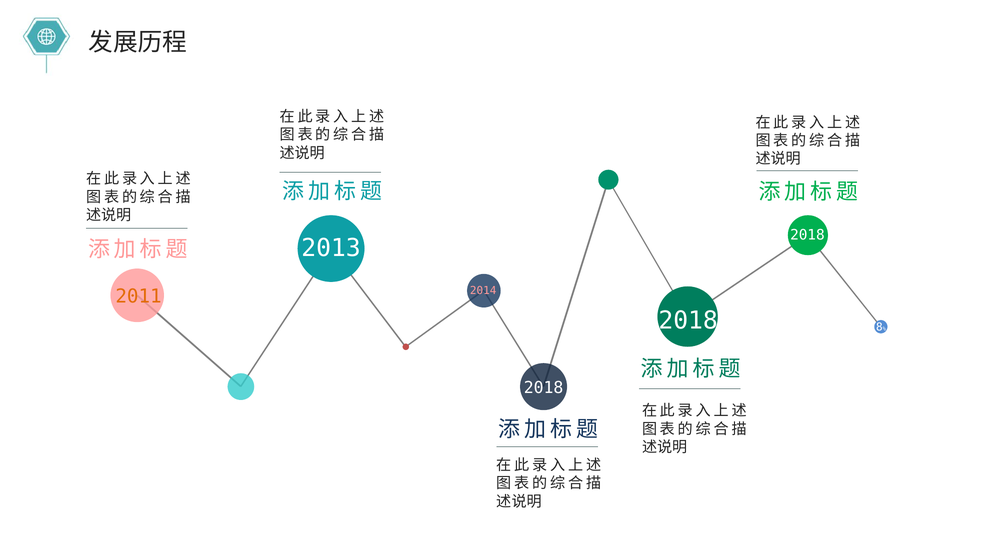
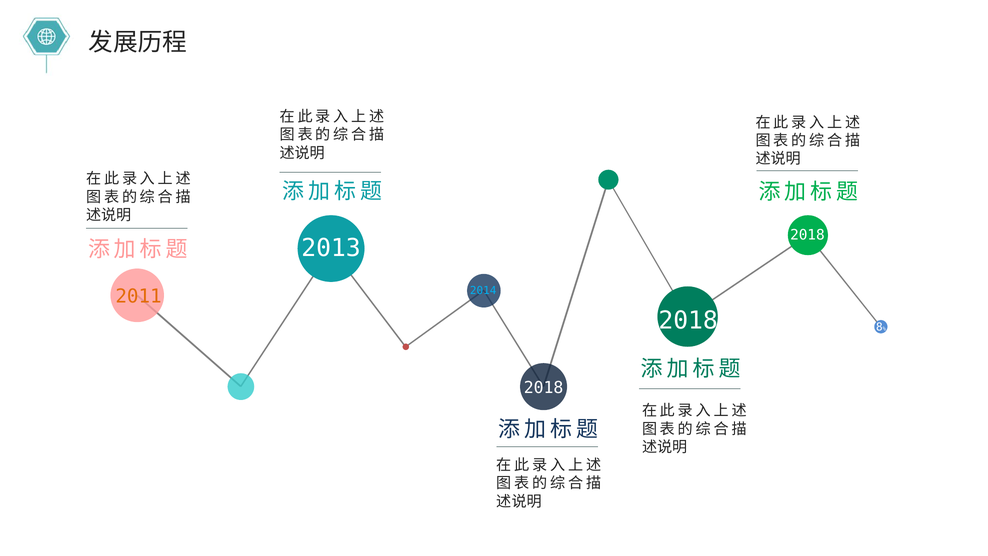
2014 colour: pink -> light blue
